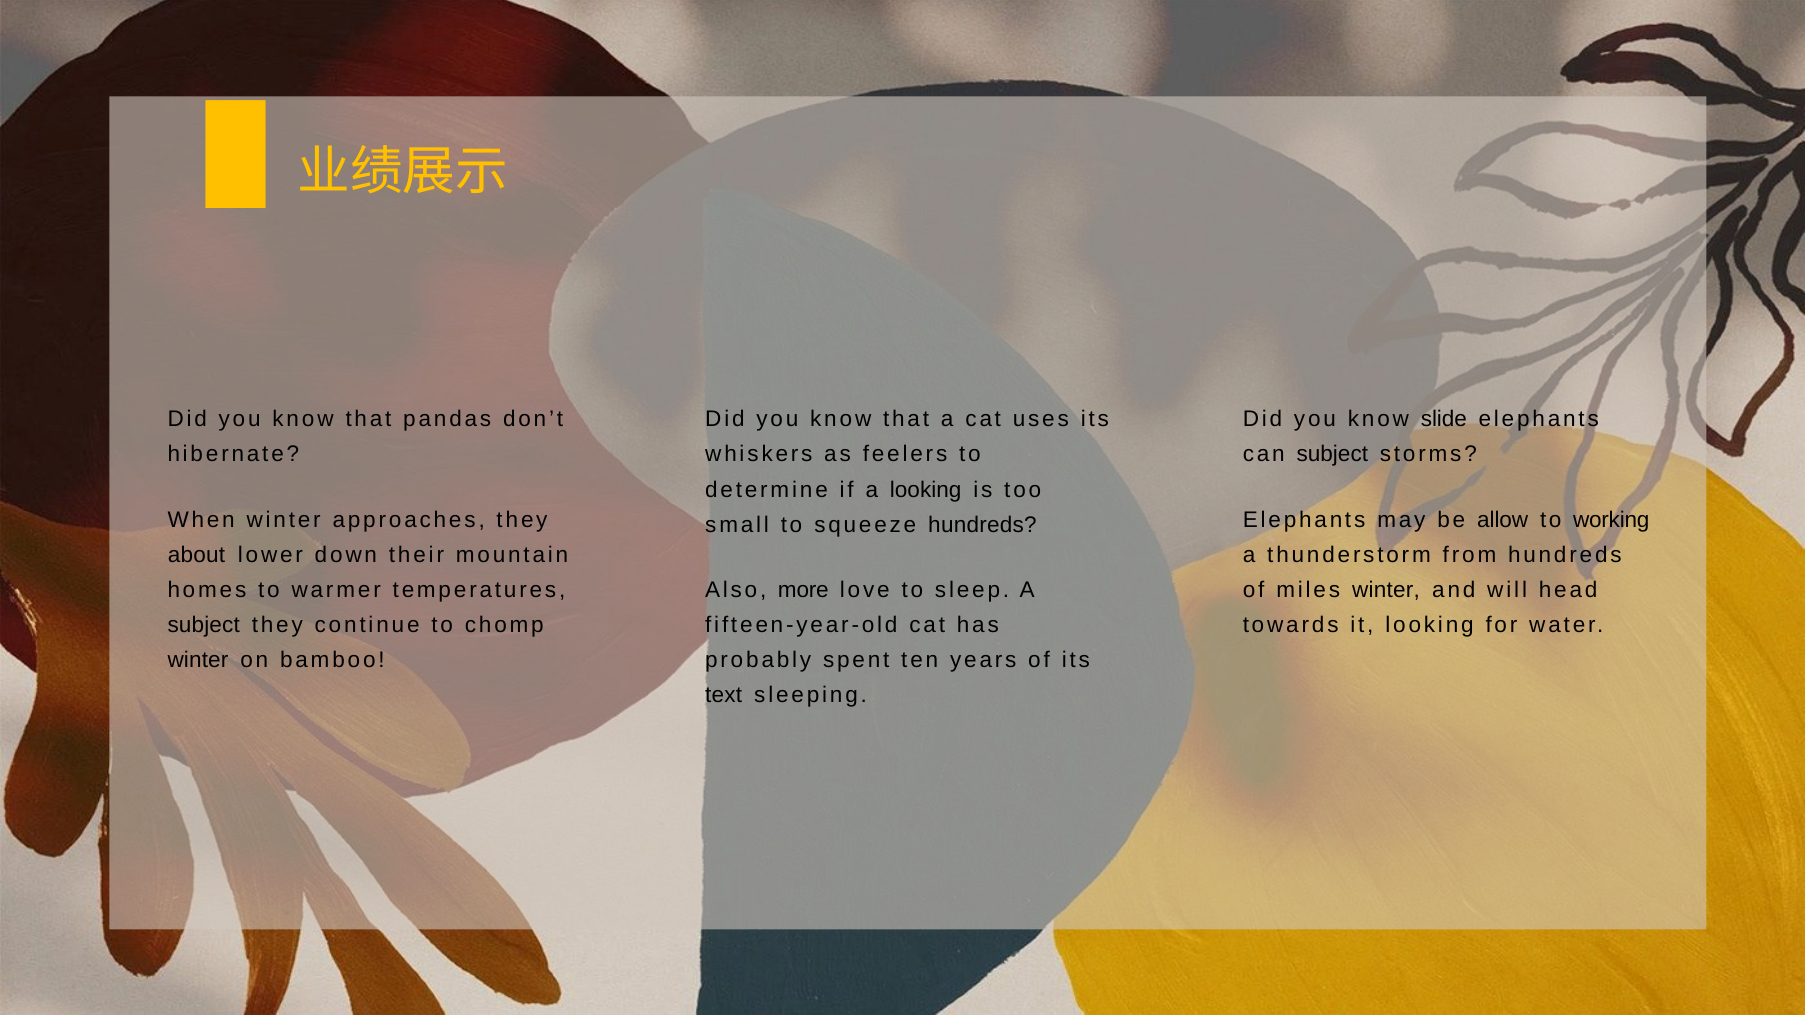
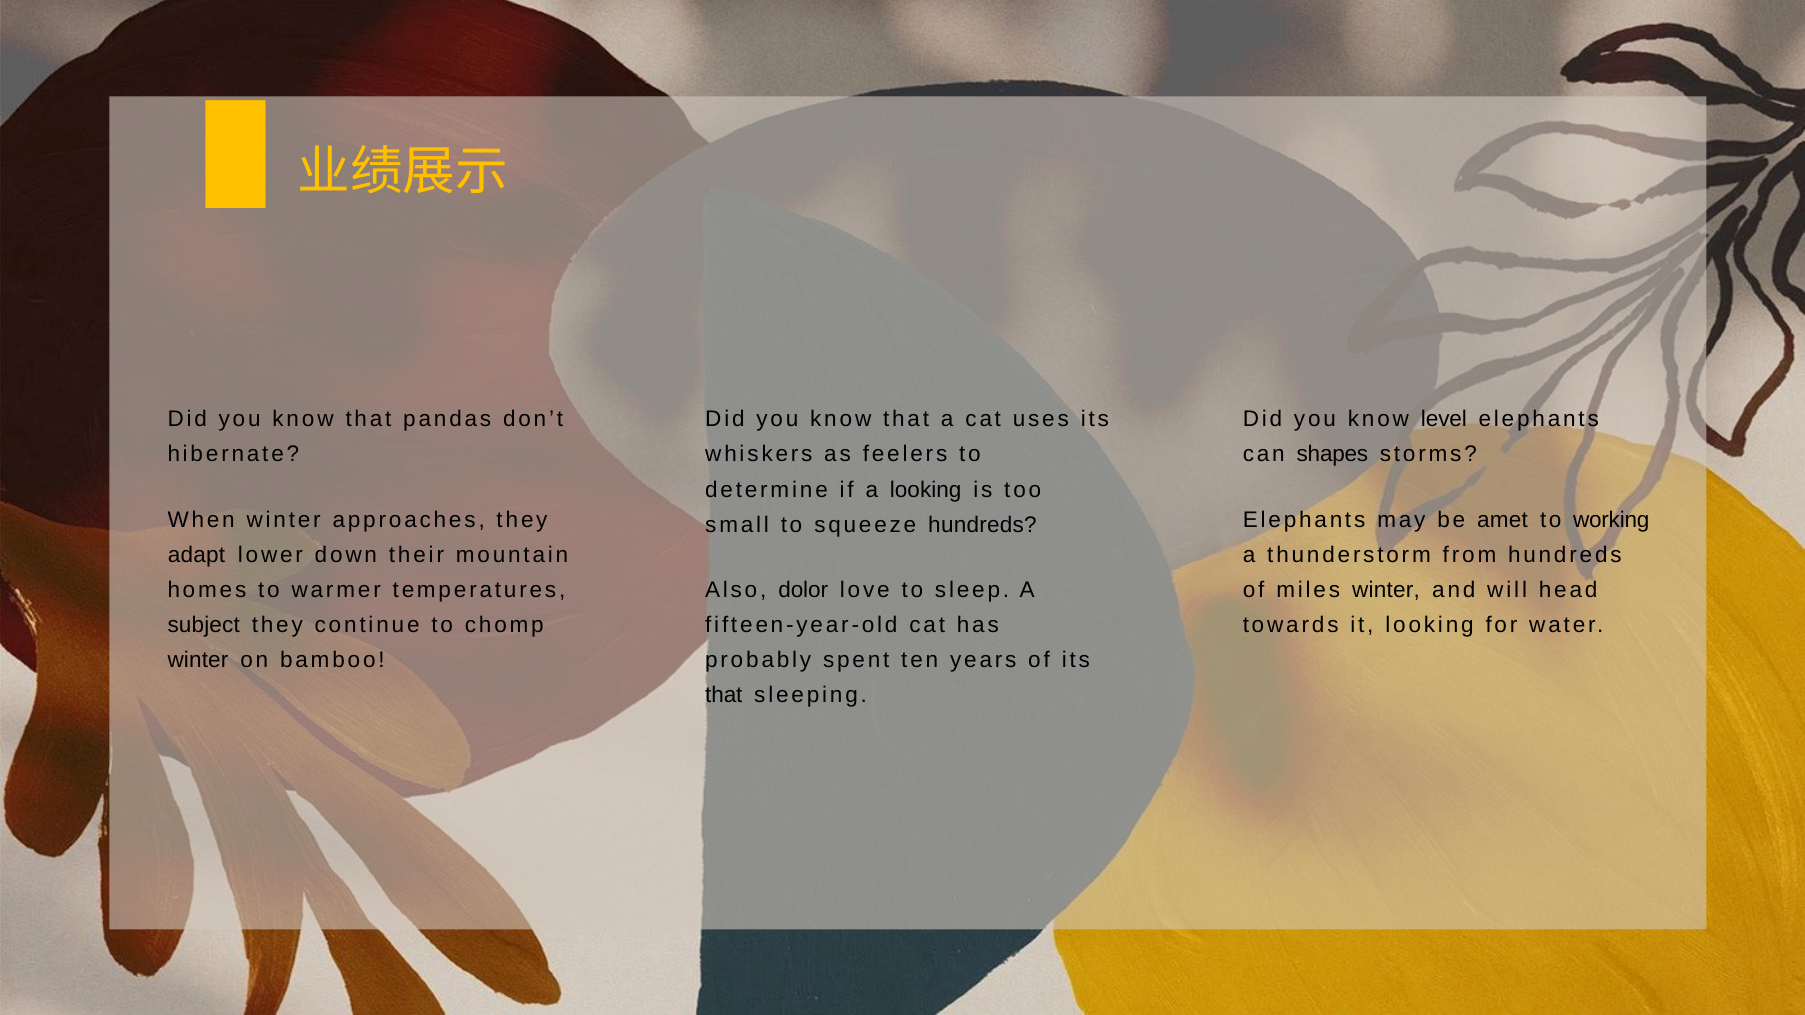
slide: slide -> level
can subject: subject -> shapes
allow: allow -> amet
about: about -> adapt
more: more -> dolor
text at (724, 696): text -> that
